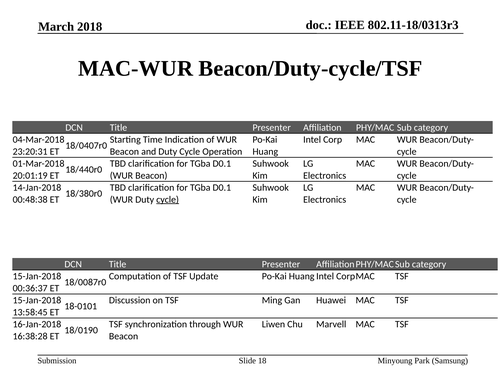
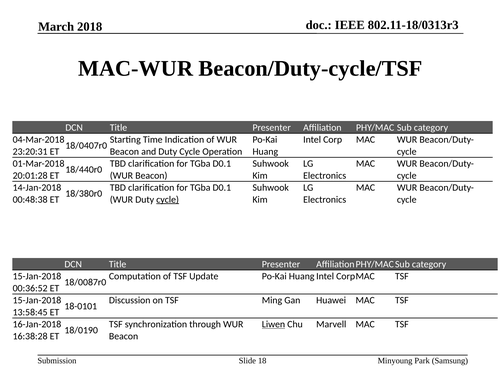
20:01:19: 20:01:19 -> 20:01:28
00:36:37: 00:36:37 -> 00:36:52
Liwen underline: none -> present
